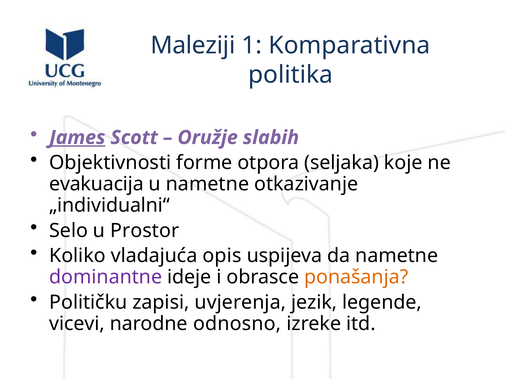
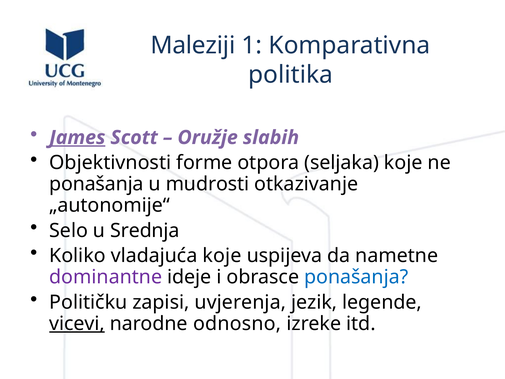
evakuacija at (96, 184): evakuacija -> ponašanja
u nametne: nametne -> mudrosti
„individualni“: „individualni“ -> „autonomije“
Prostor: Prostor -> Srednja
vladajuća opis: opis -> koje
ponašanja at (356, 277) colour: orange -> blue
vicevi underline: none -> present
